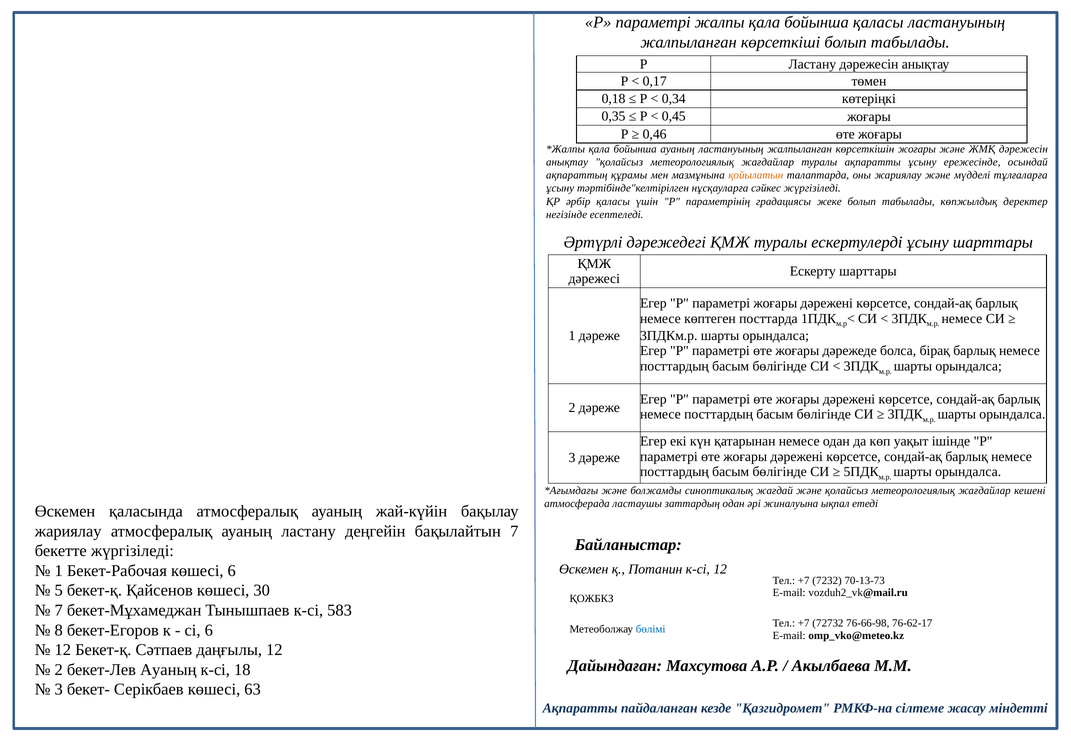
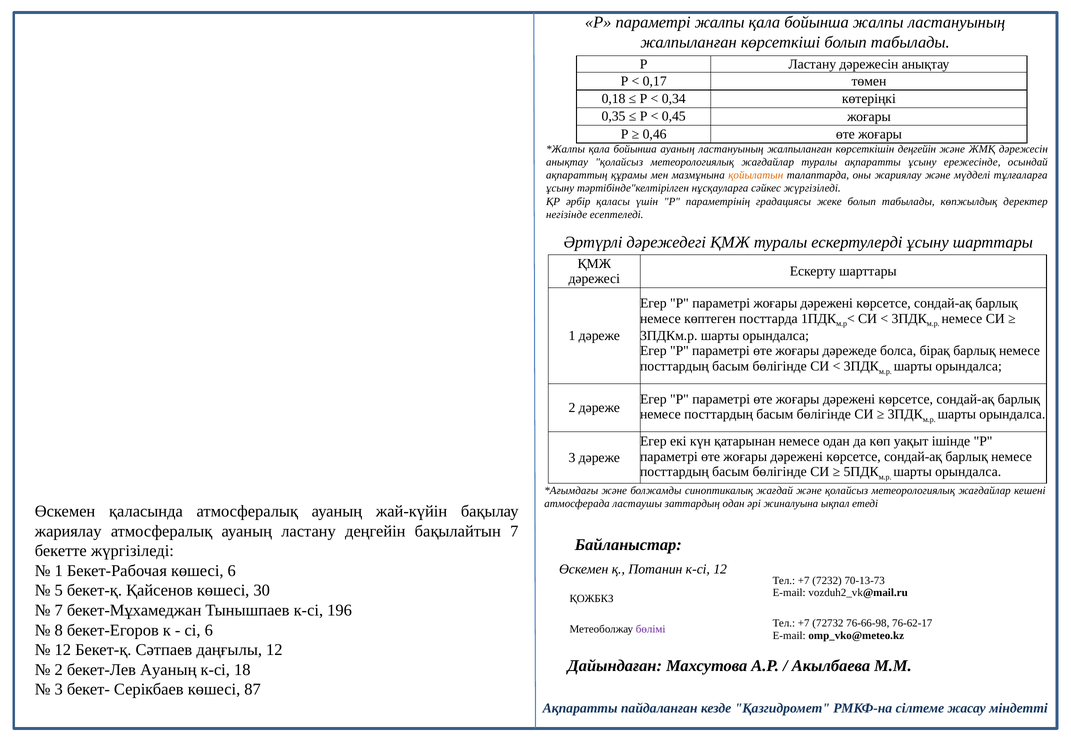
бойынша қаласы: қаласы -> жалпы
көрсеткішін жоғары: жоғары -> деңгейін
583: 583 -> 196
бөлімі colour: blue -> purple
63: 63 -> 87
